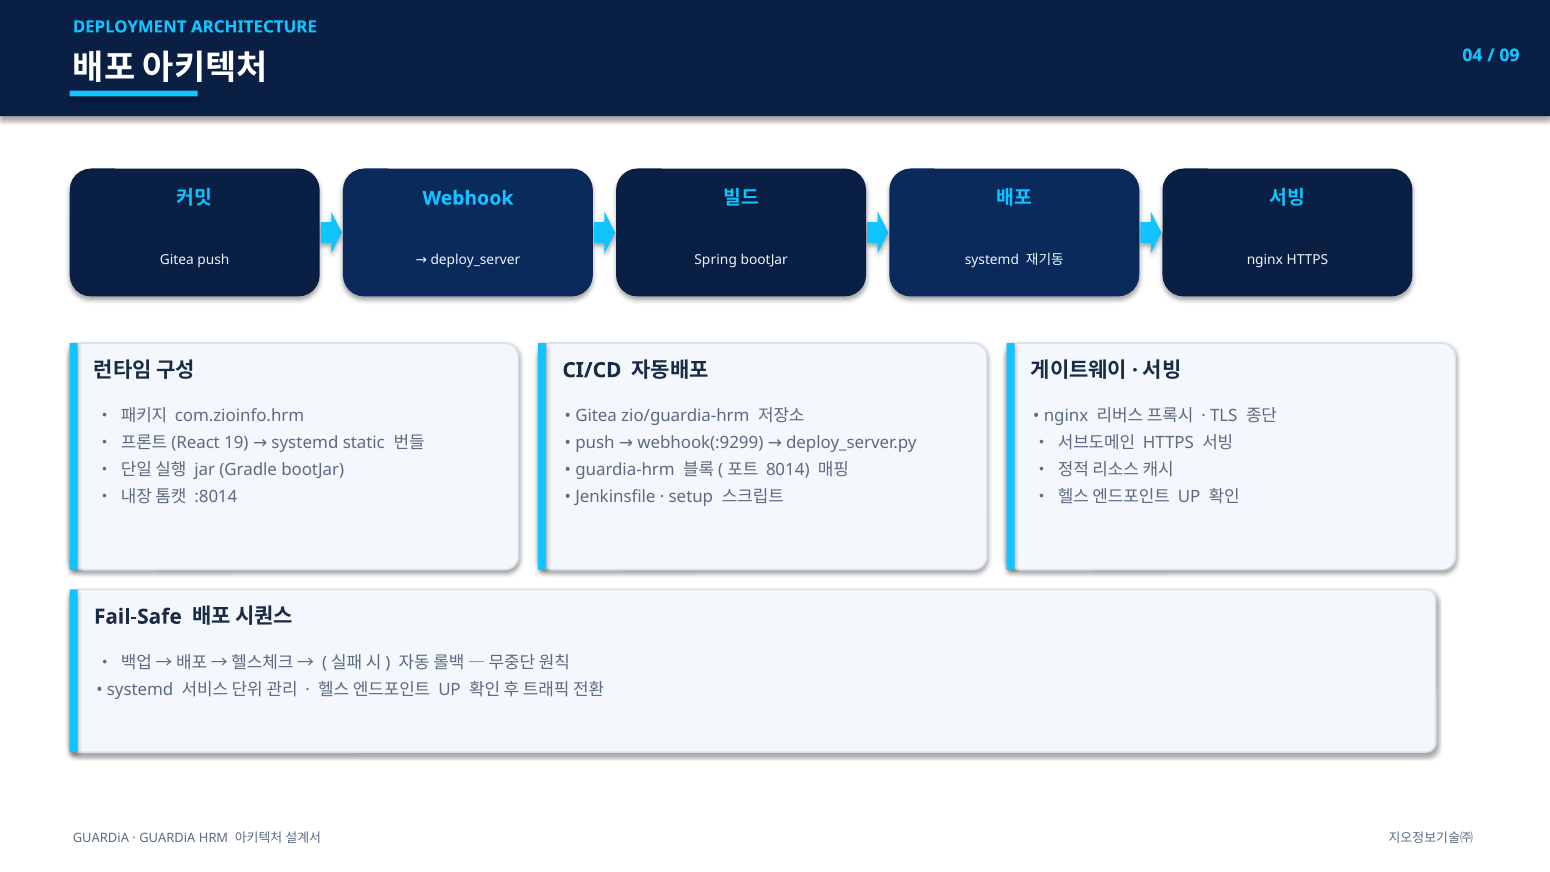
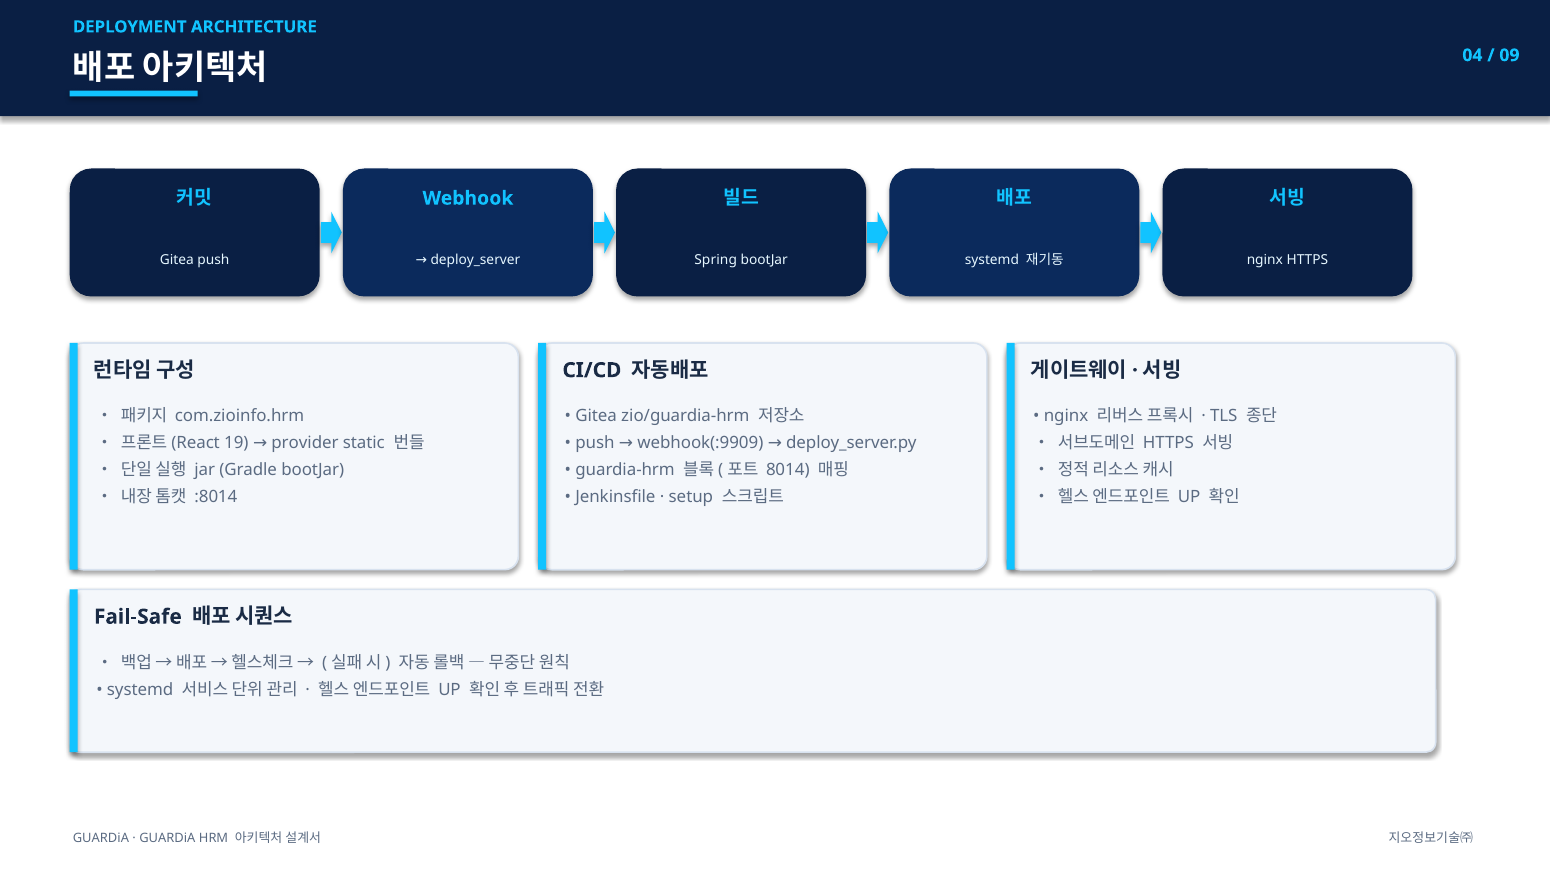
19 systemd: systemd -> provider
webhook(:9299: webhook(:9299 -> webhook(:9909
